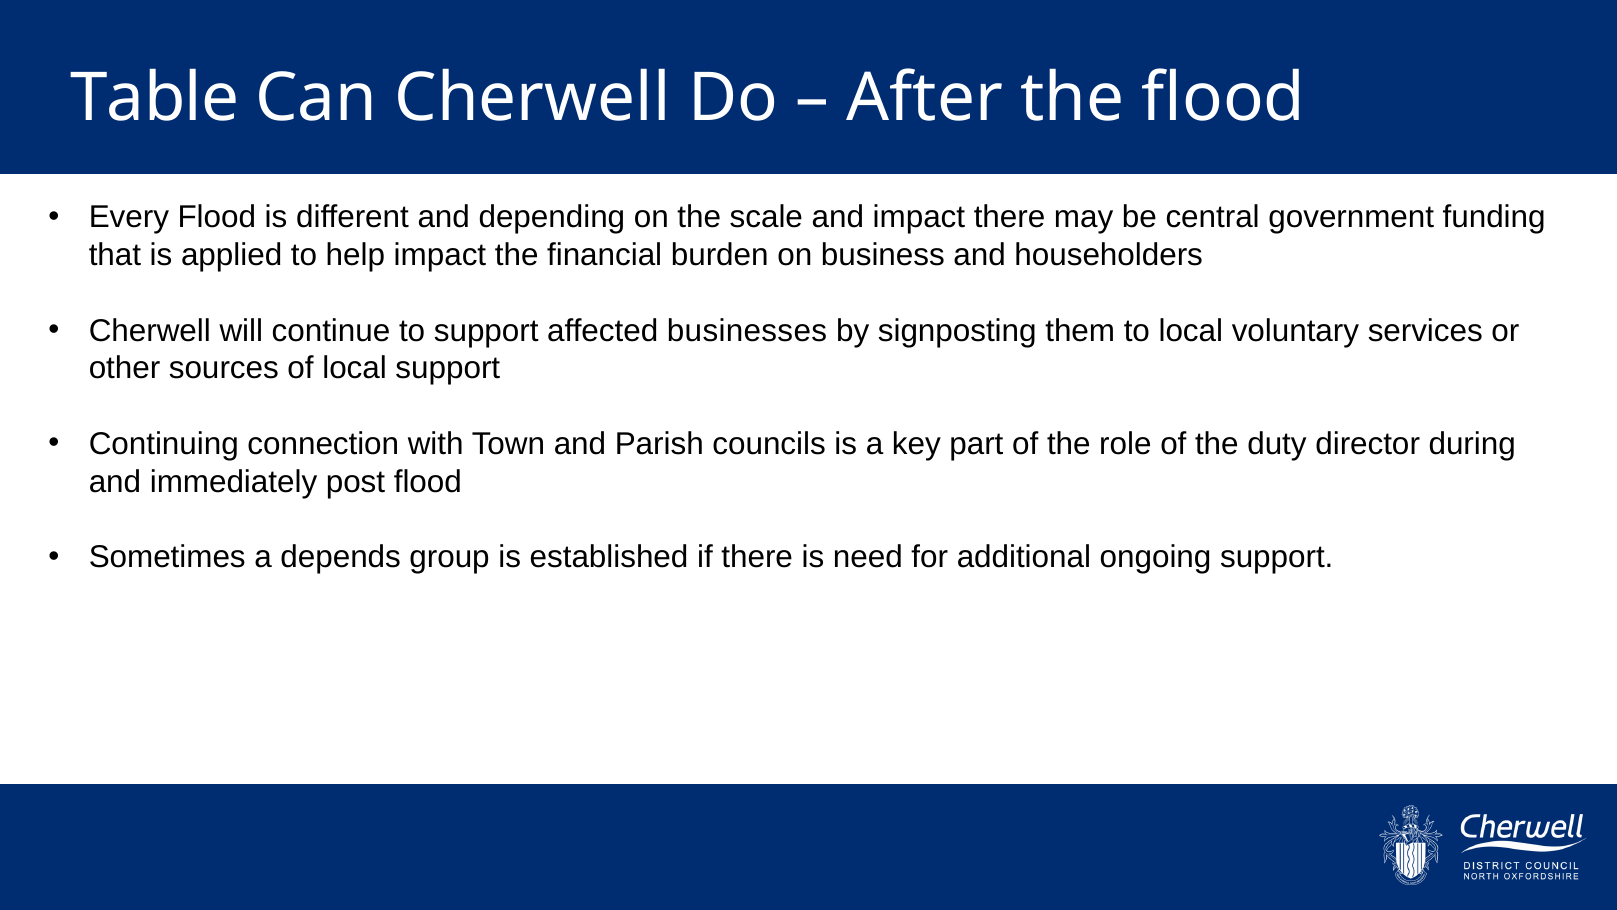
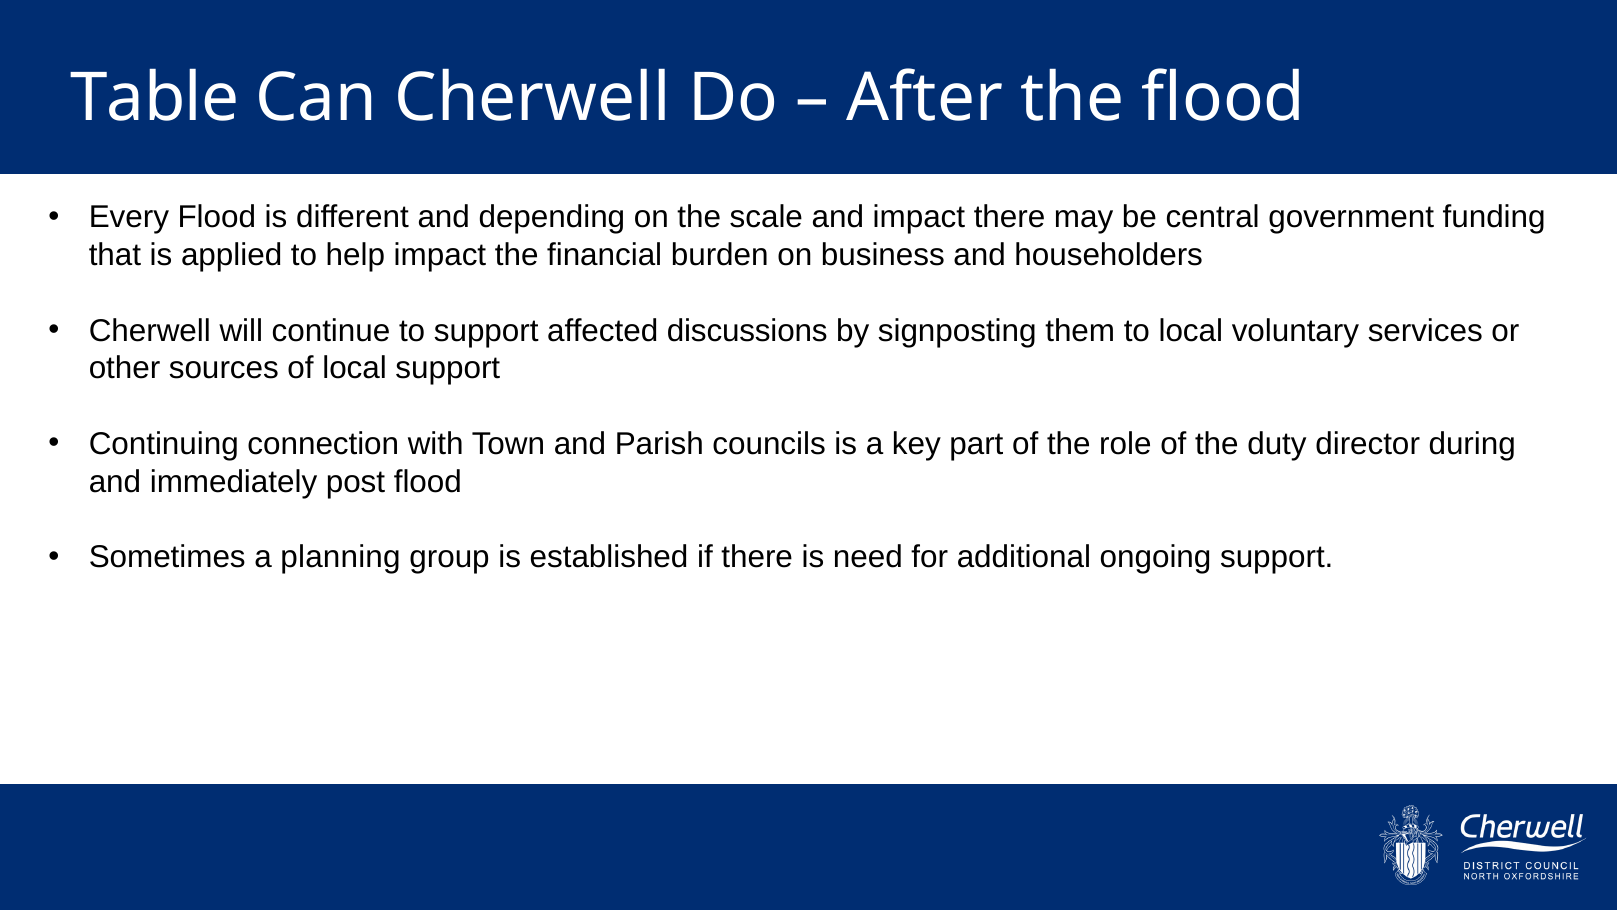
businesses: businesses -> discussions
depends: depends -> planning
